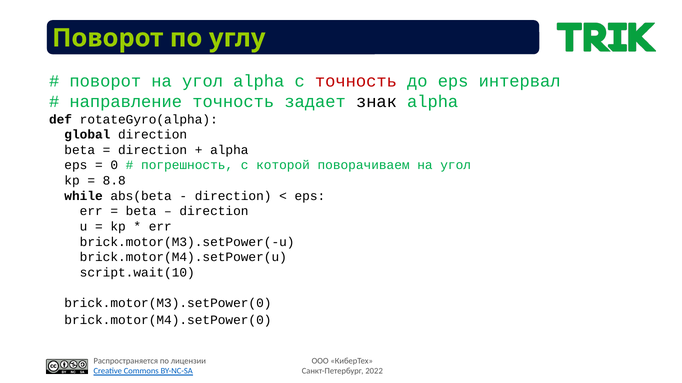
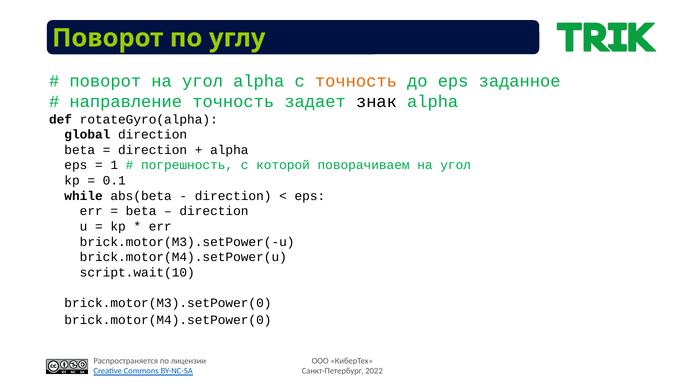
точность at (356, 81) colour: red -> orange
интервал: интервал -> заданное
0: 0 -> 1
8.8: 8.8 -> 0.1
